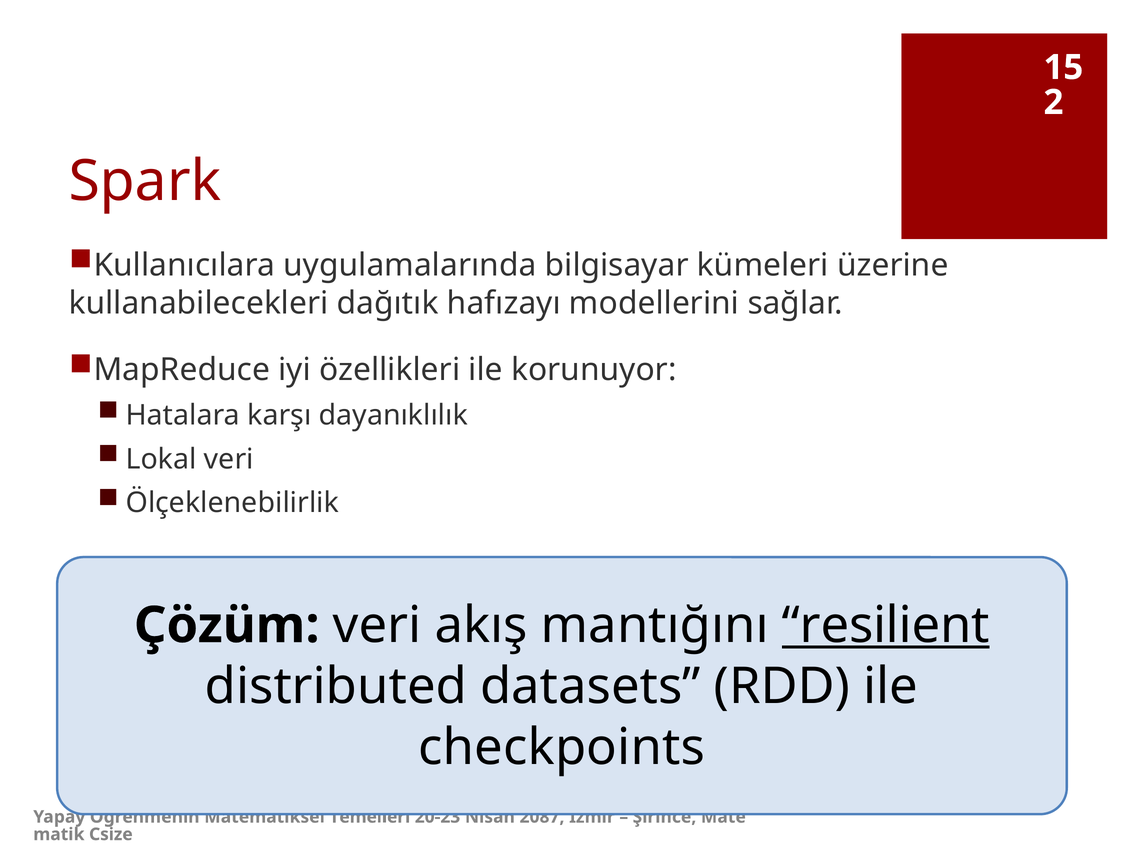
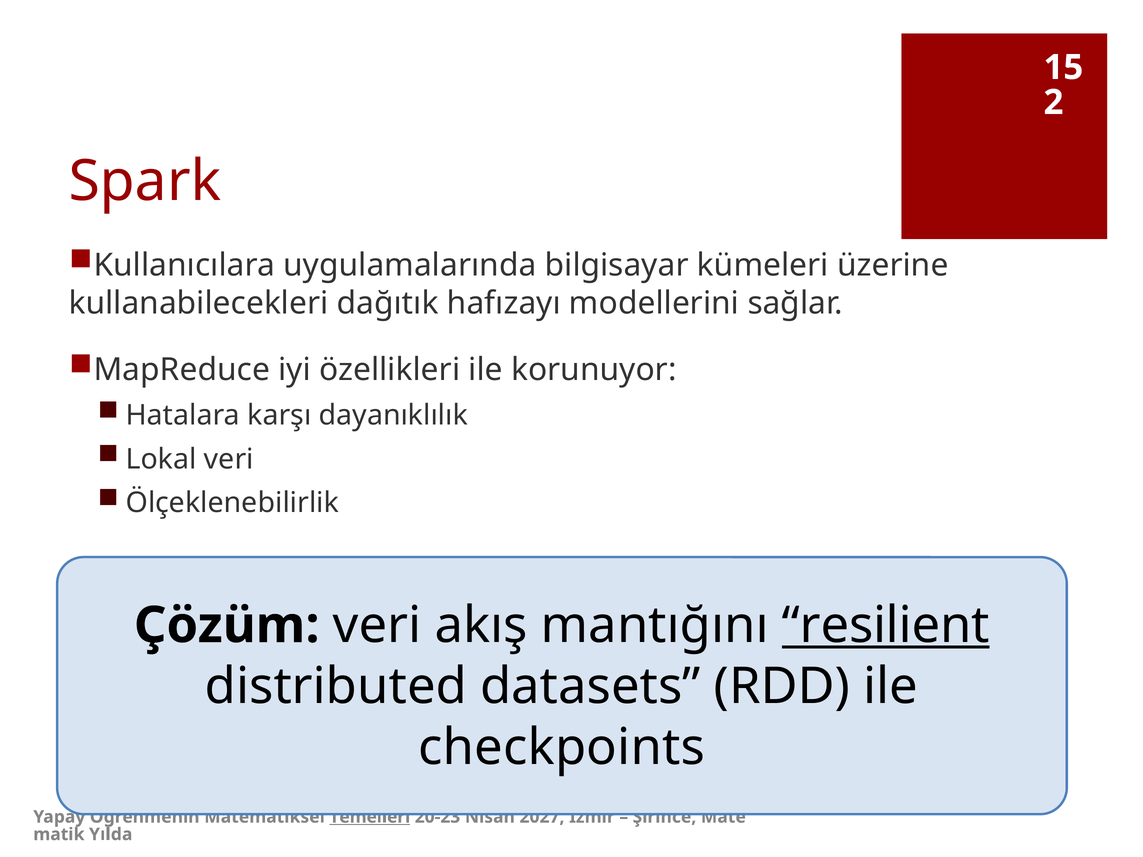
Temelleri underline: none -> present
2087: 2087 -> 2027
Csize: Csize -> Yılda
